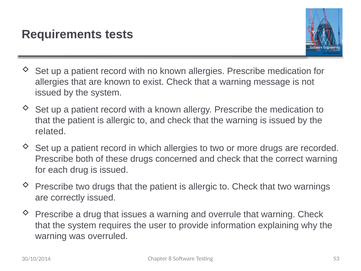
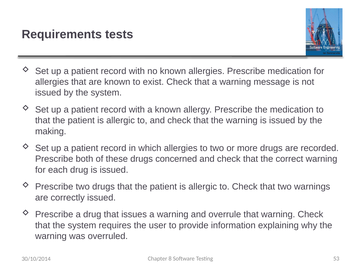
related: related -> making
